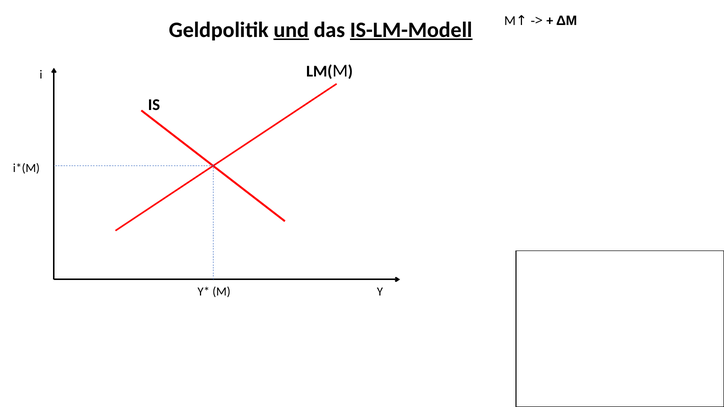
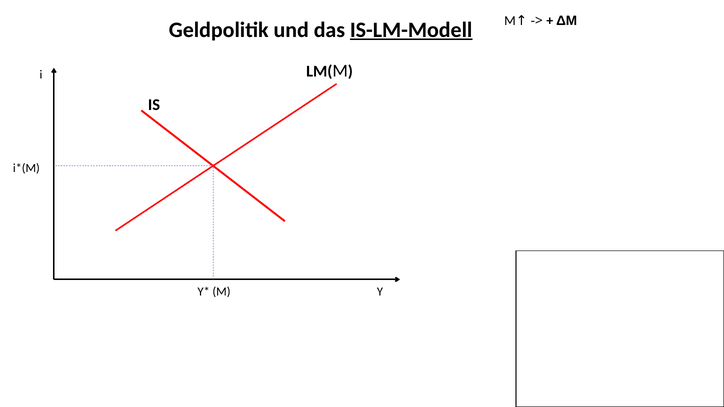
und underline: present -> none
